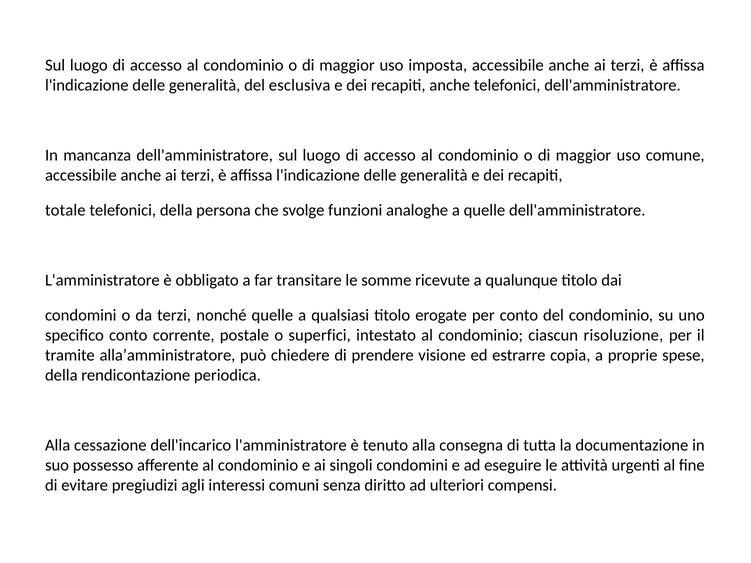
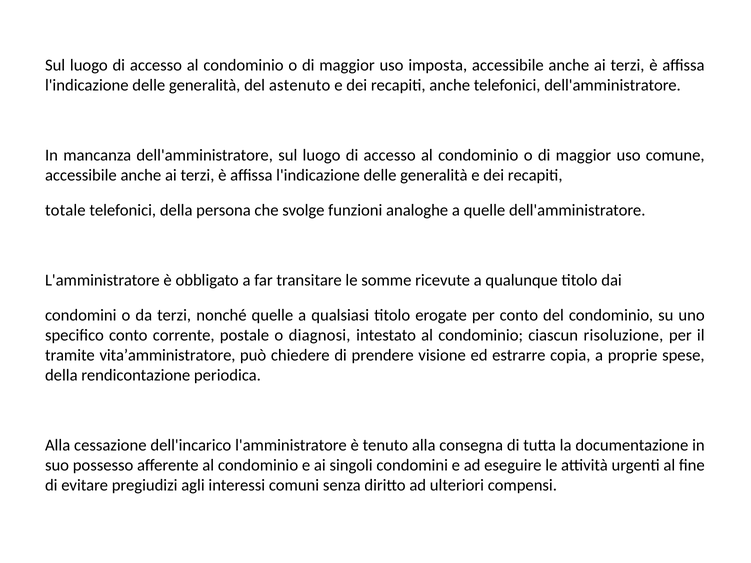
esclusiva: esclusiva -> astenuto
superfici: superfici -> diagnosi
alla’amministratore: alla’amministratore -> vita’amministratore
